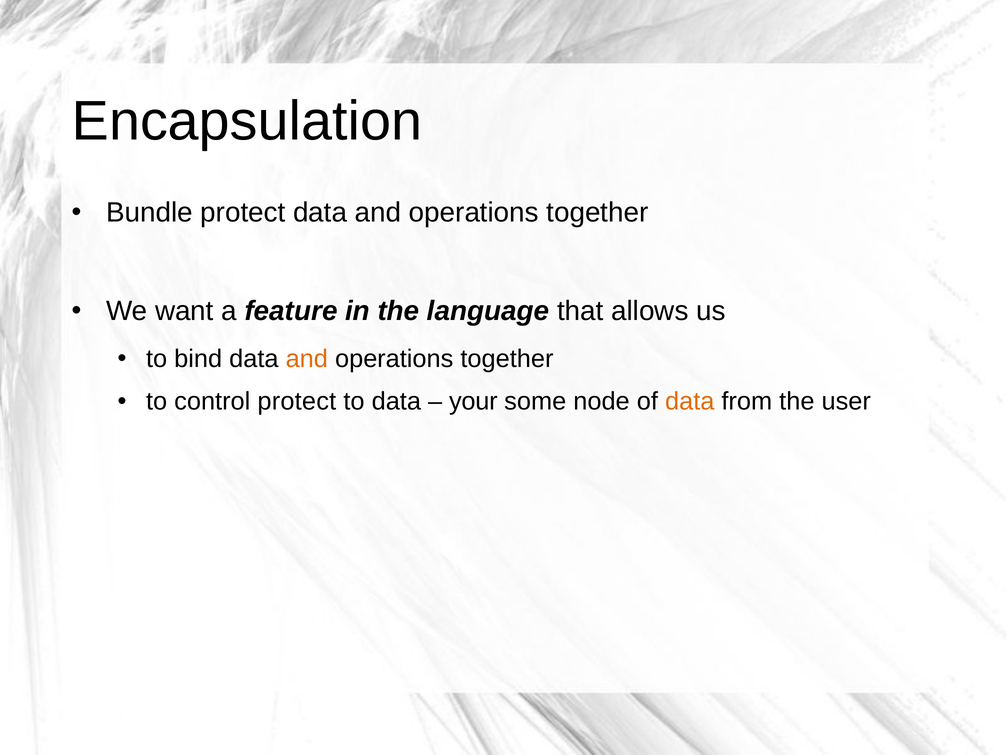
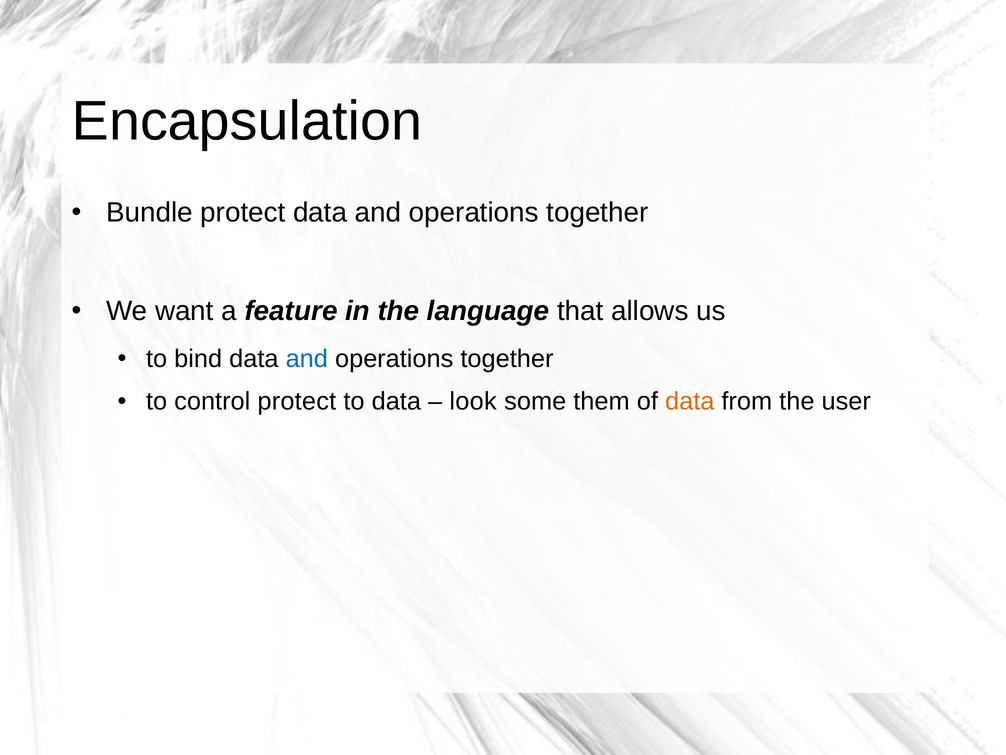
and at (307, 358) colour: orange -> blue
your: your -> look
node: node -> them
